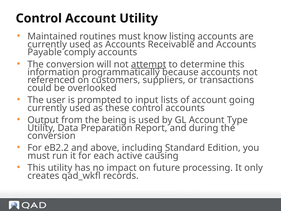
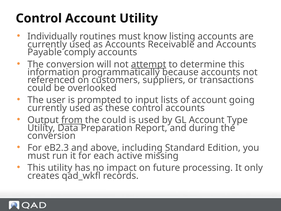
Maintained: Maintained -> Individually
from underline: none -> present
the being: being -> could
eB2.2: eB2.2 -> eB2.3
causing: causing -> missing
